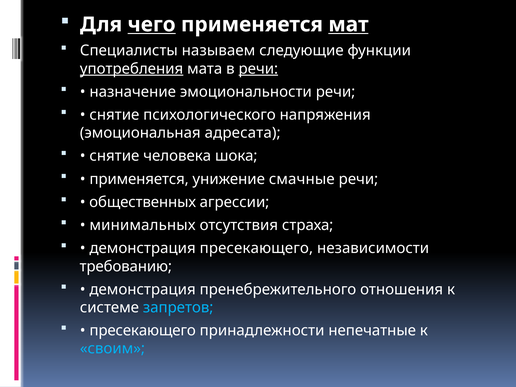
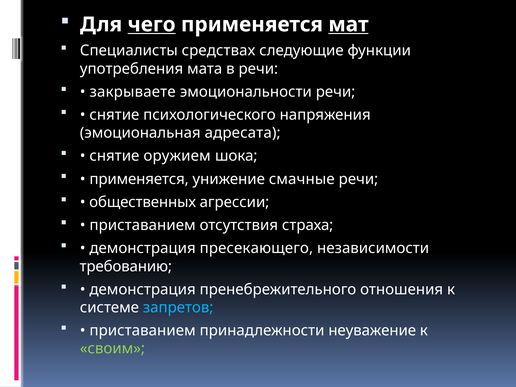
называем: называем -> средствах
употребления underline: present -> none
речи at (258, 69) underline: present -> none
назначение: назначение -> закрываете
человека: человека -> оружием
минимальных at (143, 225): минимальных -> приставанием
пресекающего at (143, 331): пресекающего -> приставанием
непечатные: непечатные -> неуважение
своим colour: light blue -> light green
